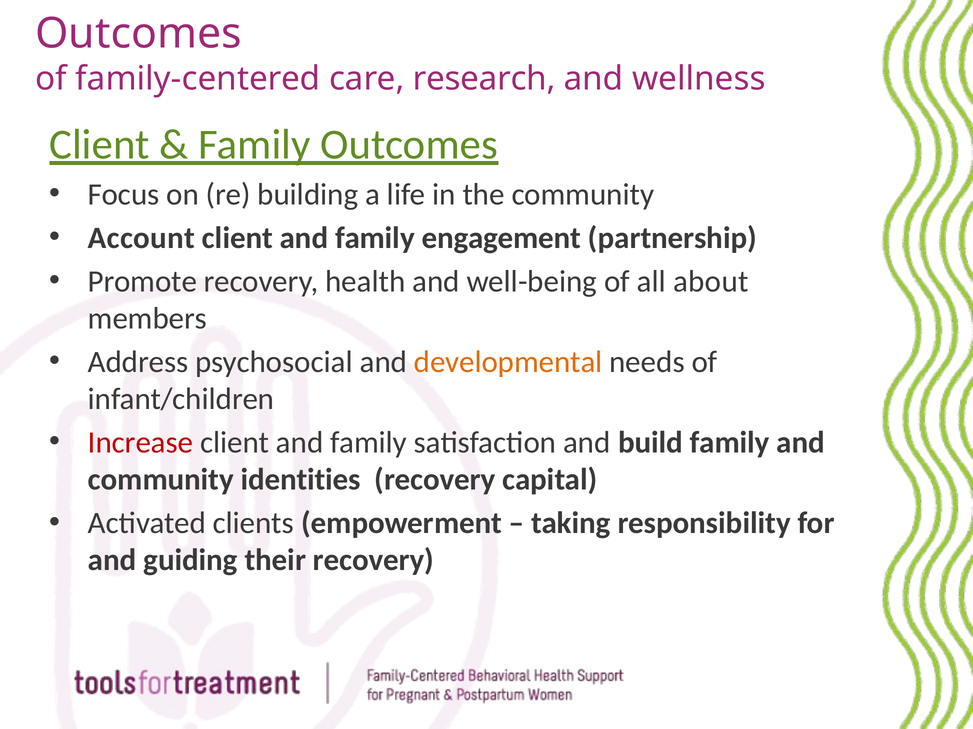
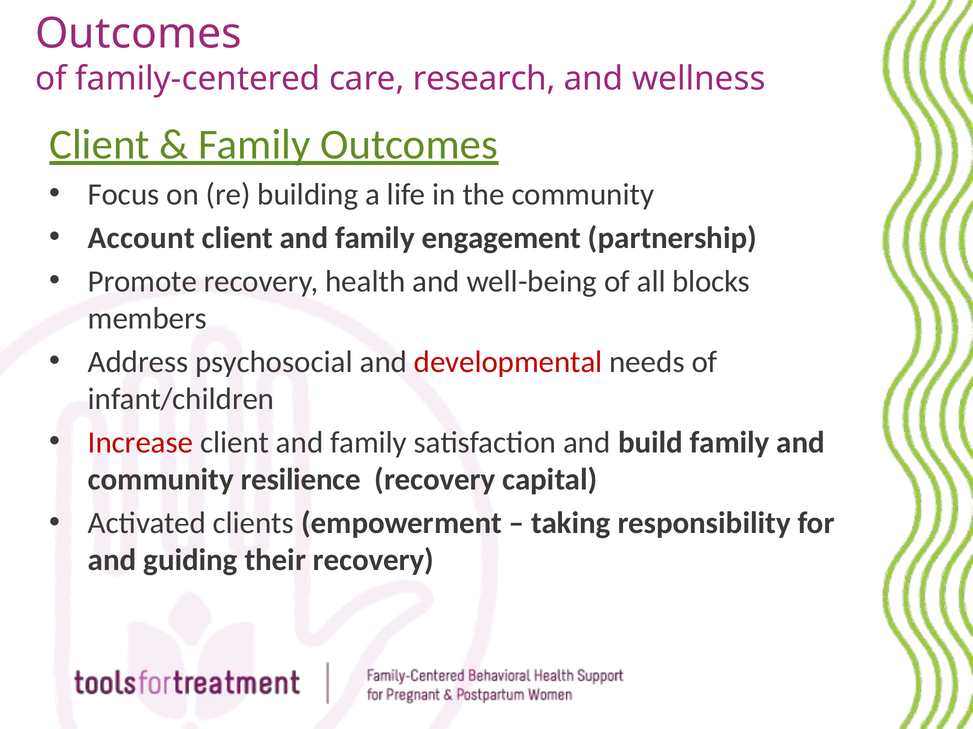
about: about -> blocks
developmental colour: orange -> red
identities: identities -> resilience
